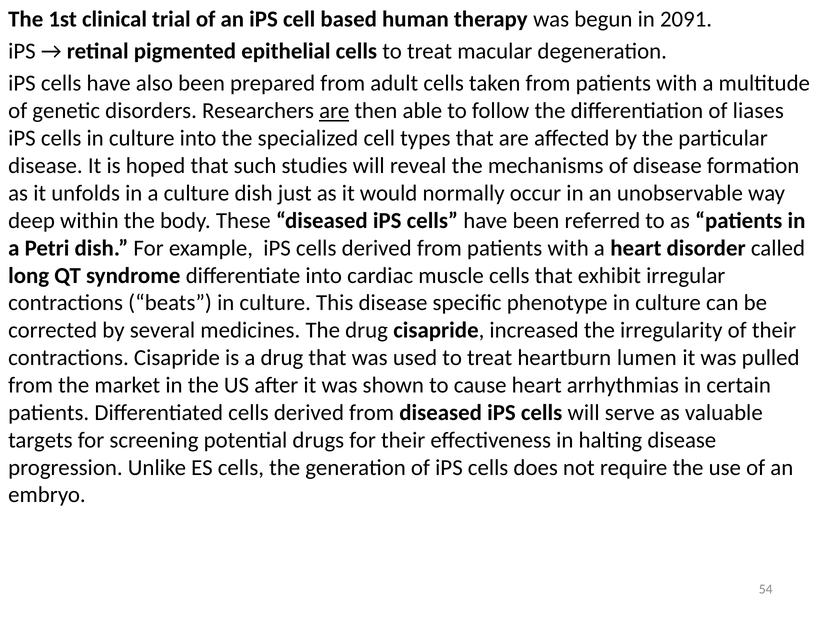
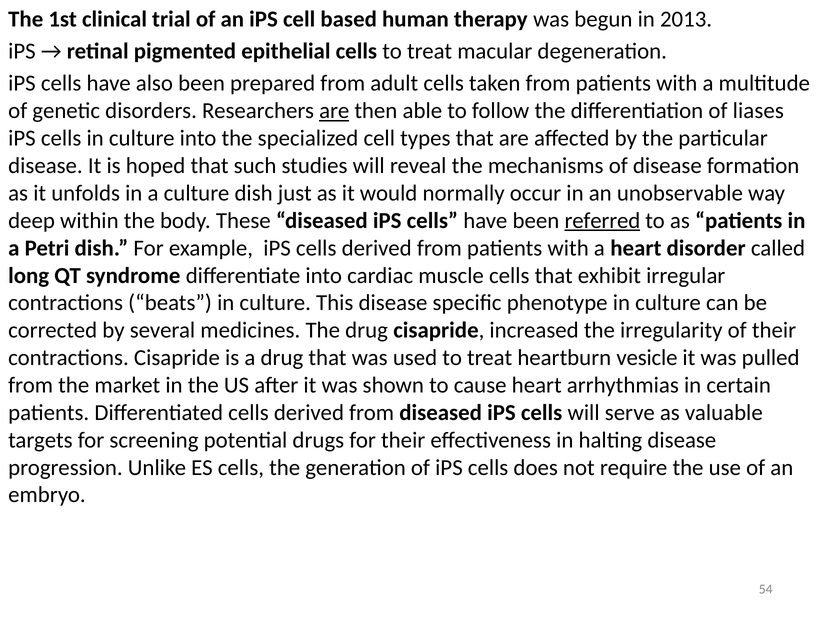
2091: 2091 -> 2013
referred underline: none -> present
lumen: lumen -> vesicle
